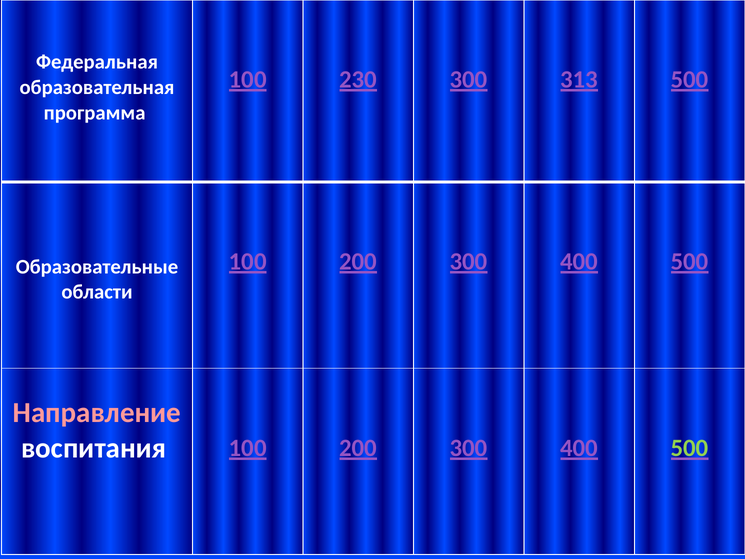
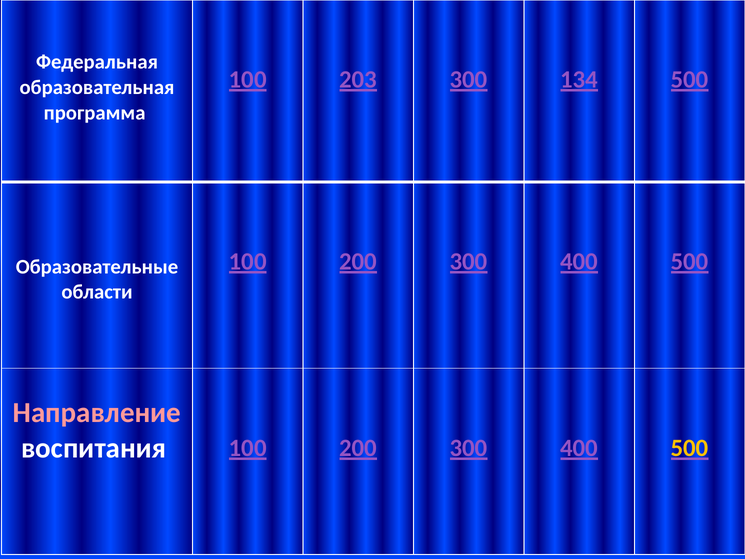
230: 230 -> 203
313: 313 -> 134
500 at (690, 448) colour: light green -> yellow
